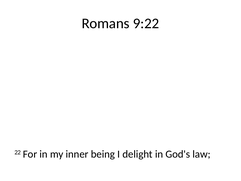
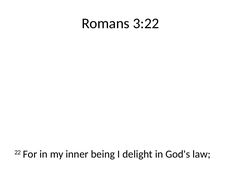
9:22: 9:22 -> 3:22
